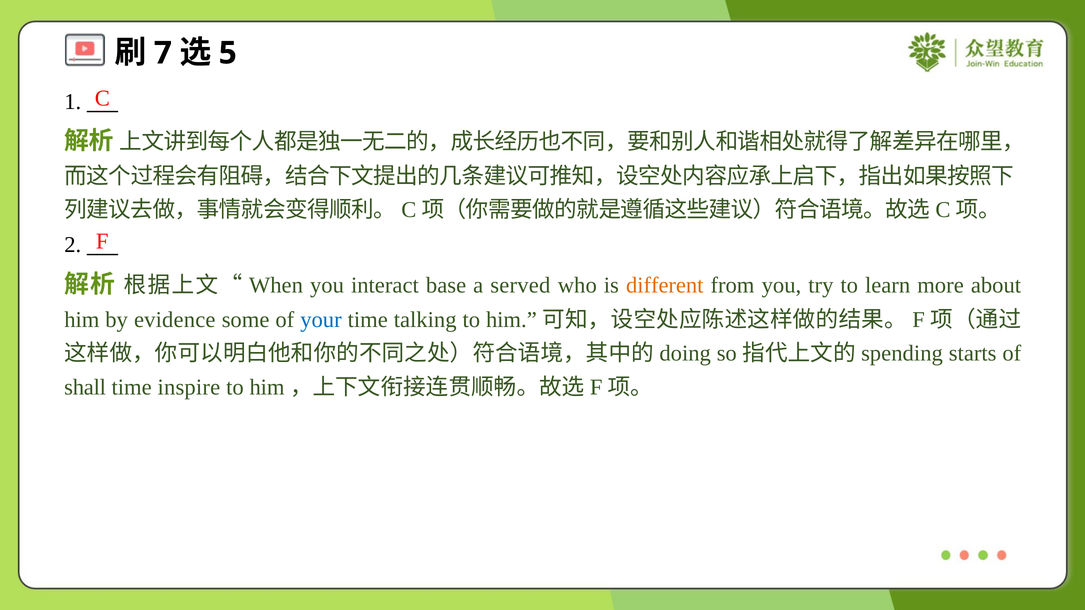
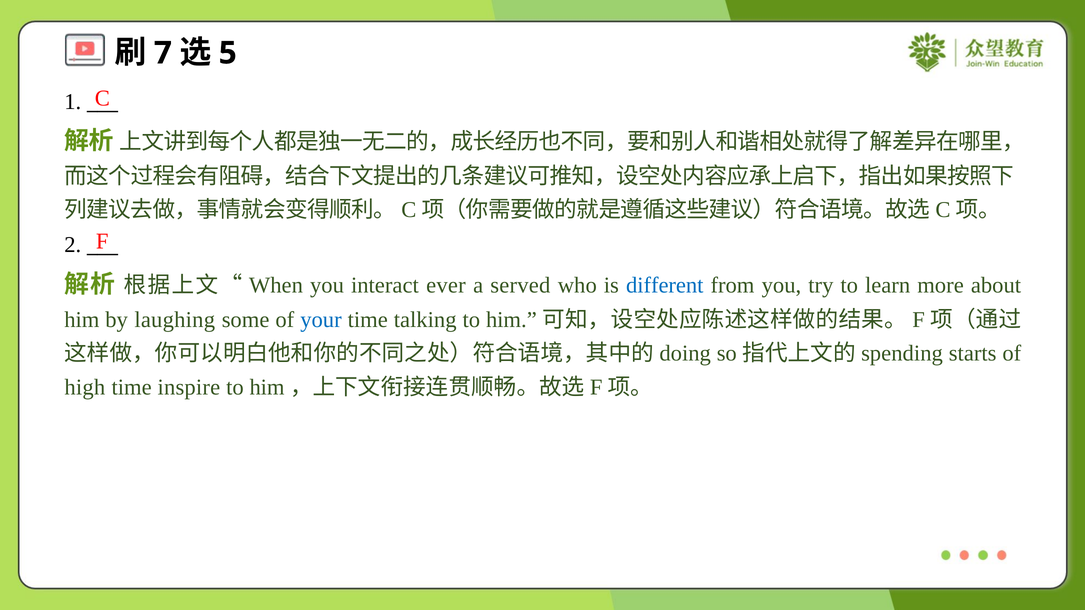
base: base -> ever
different colour: orange -> blue
evidence: evidence -> laughing
shall: shall -> high
